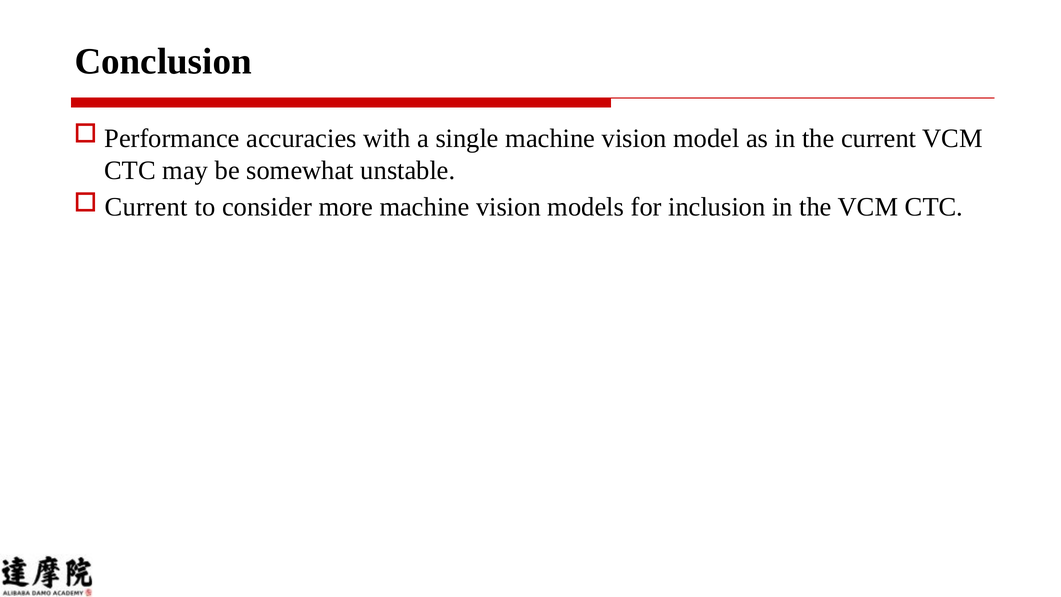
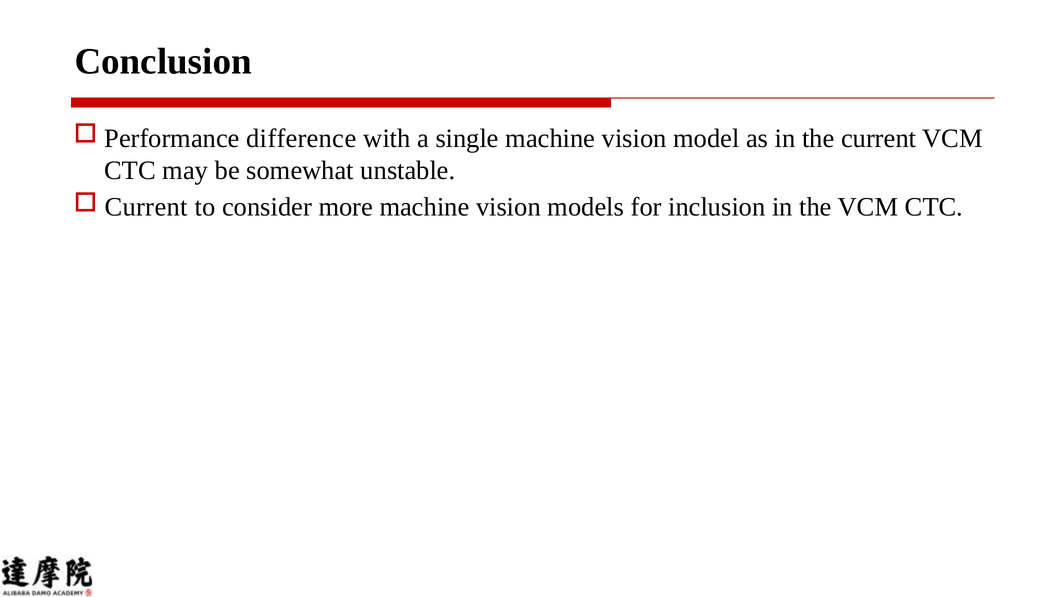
accuracies: accuracies -> difference
